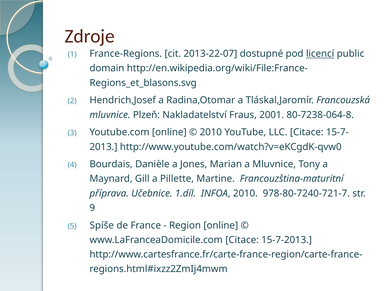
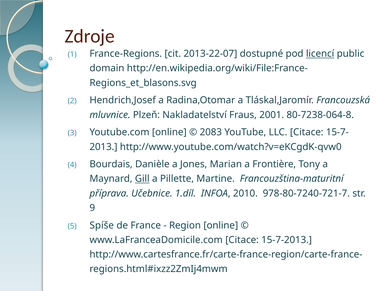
2010 at (211, 132): 2010 -> 2083
a Mluvnice: Mluvnice -> Frontière
Gill underline: none -> present
